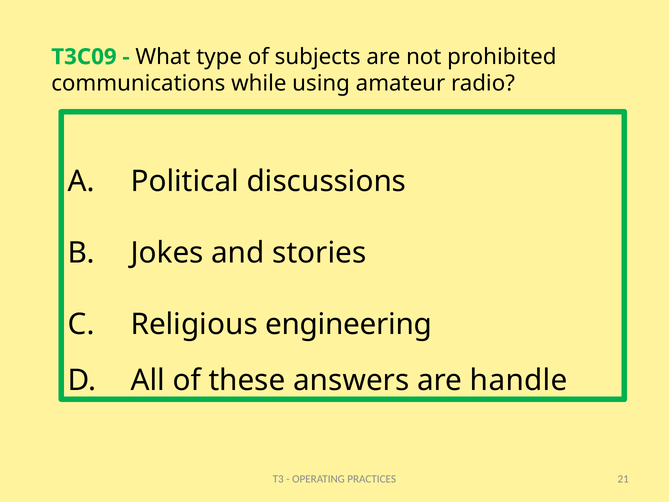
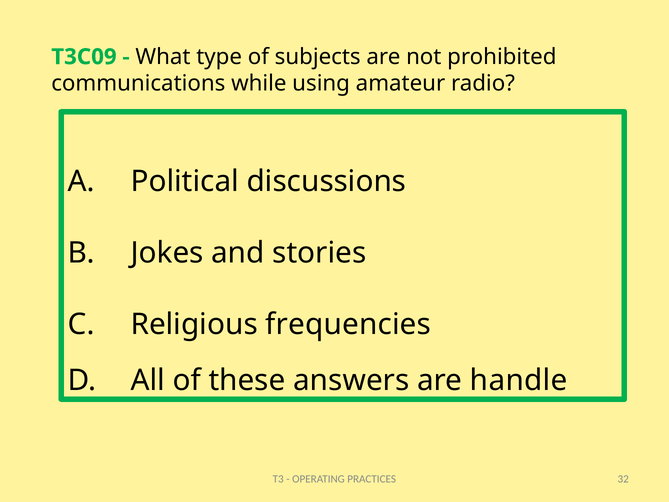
engineering: engineering -> frequencies
21: 21 -> 32
